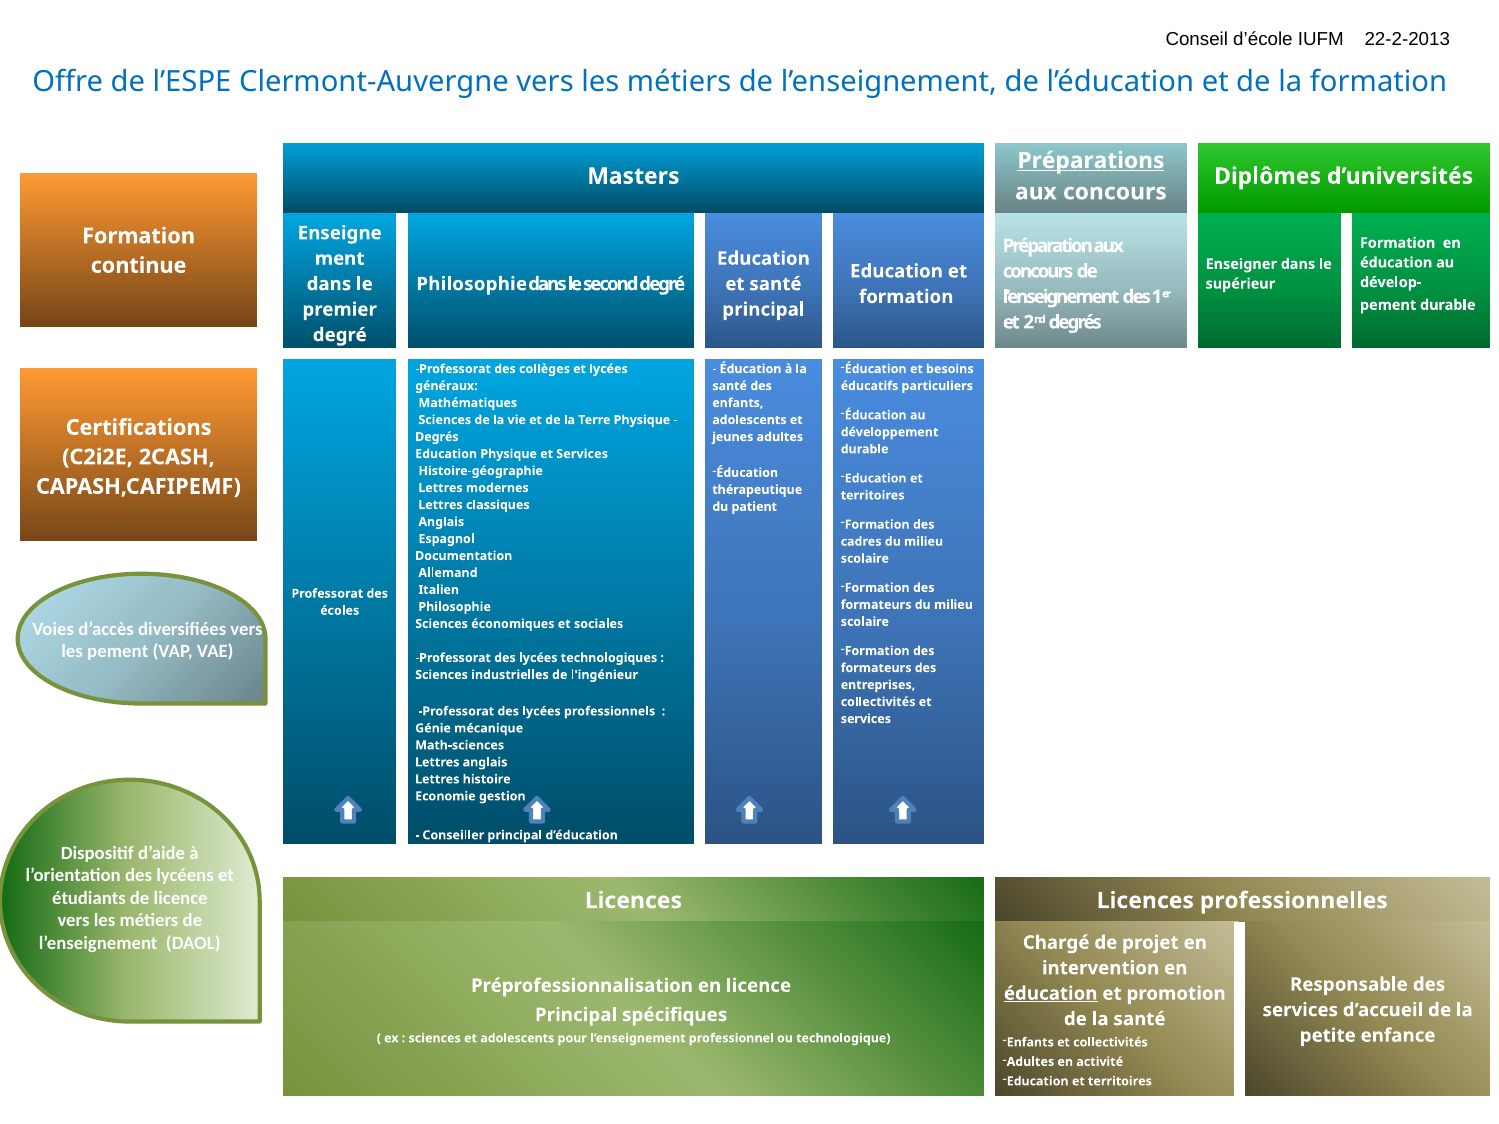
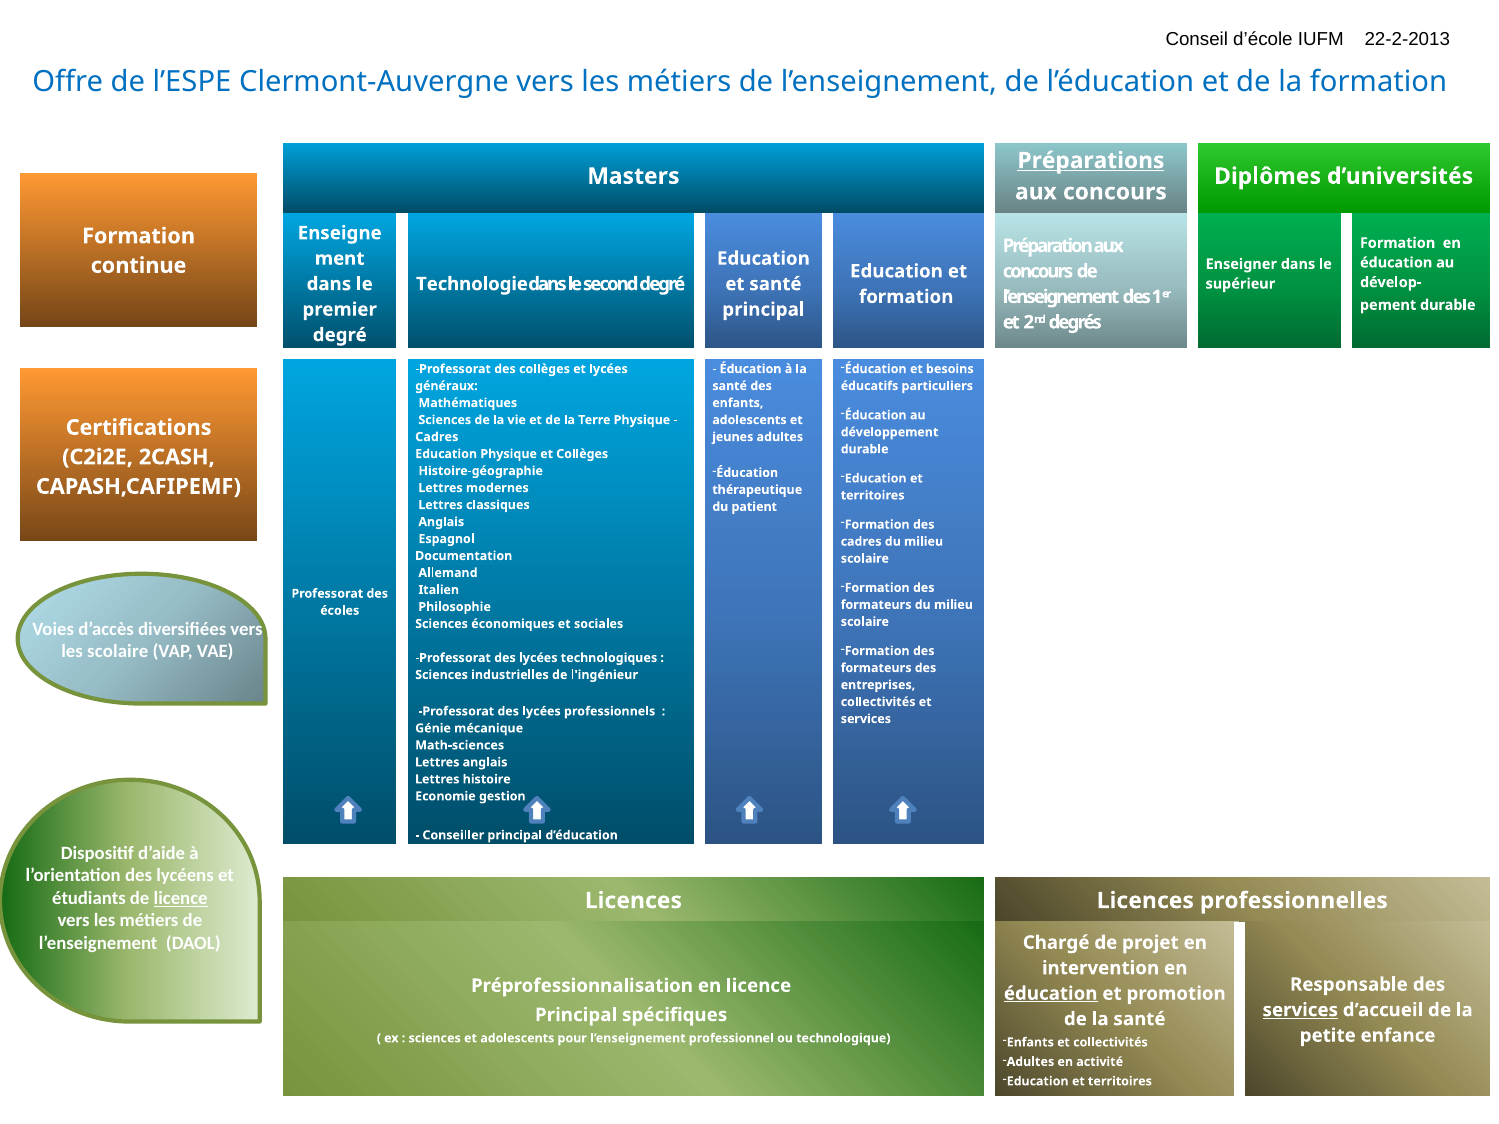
Philosophie at (472, 284): Philosophie -> Technologie
Degrés at (437, 437): Degrés -> Cadres
Physique et Services: Services -> Collèges
les pement: pement -> scolaire
licence at (181, 898) underline: none -> present
services at (1300, 1010) underline: none -> present
